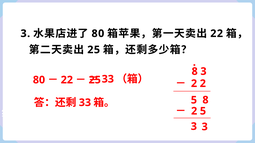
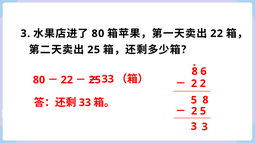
8 3: 3 -> 6
